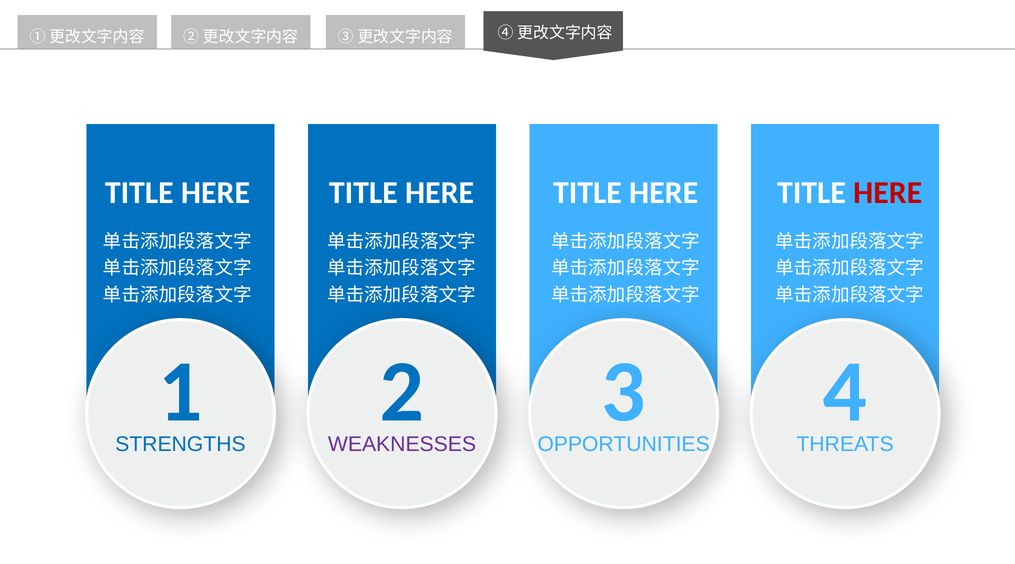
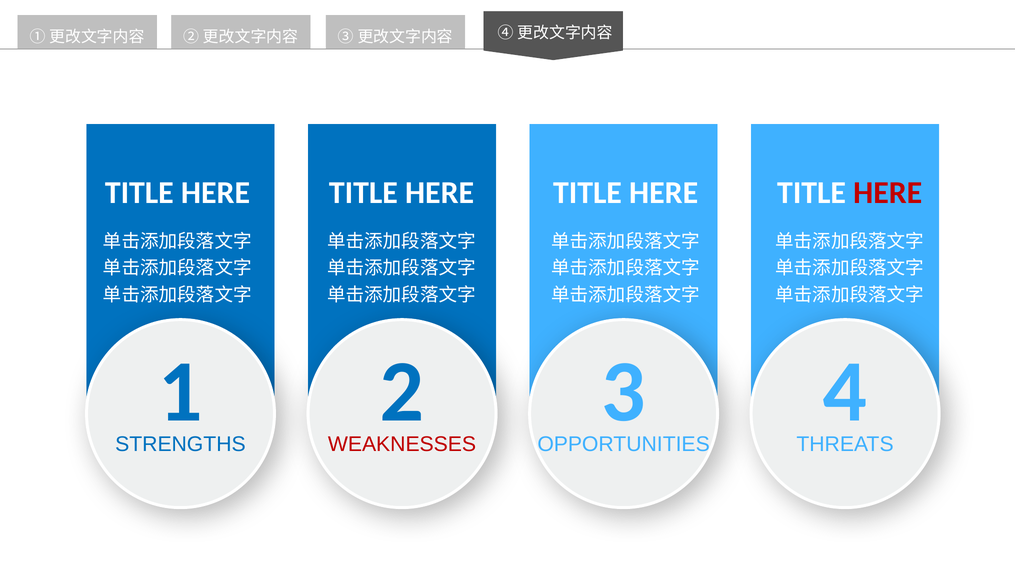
WEAKNESSES colour: purple -> red
